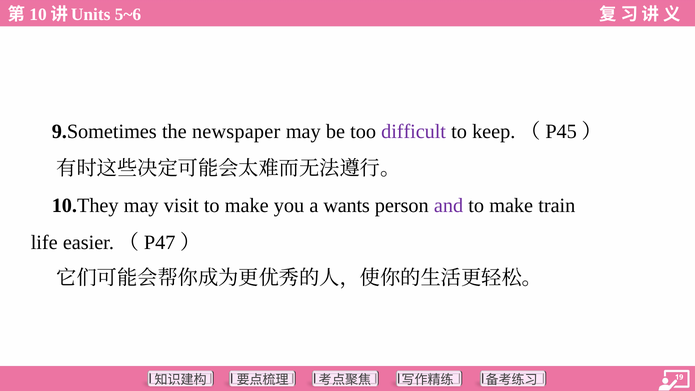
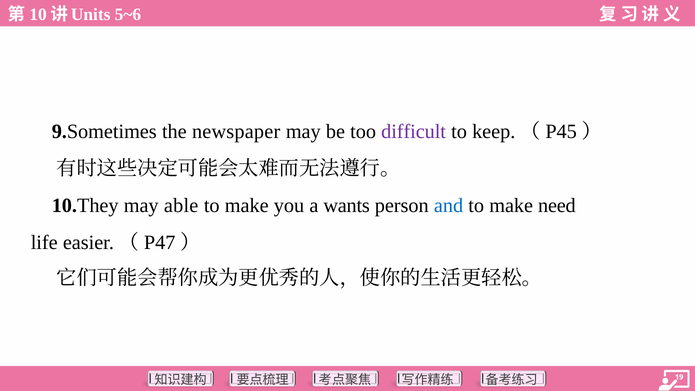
visit: visit -> able
and colour: purple -> blue
train: train -> need
